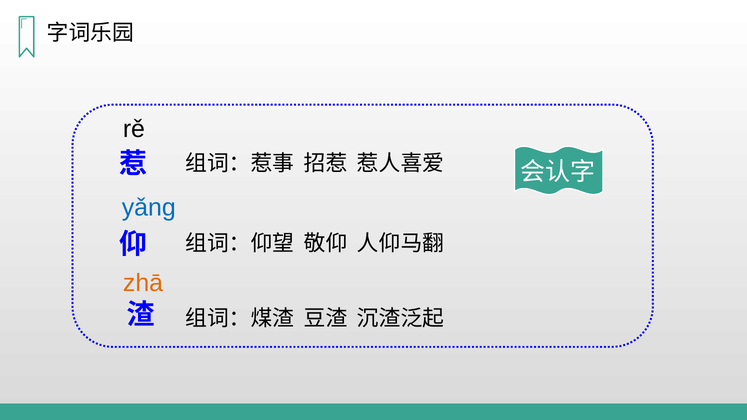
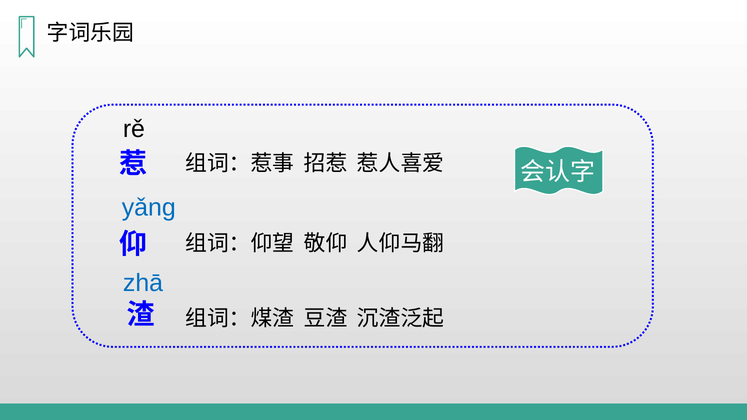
zhā colour: orange -> blue
